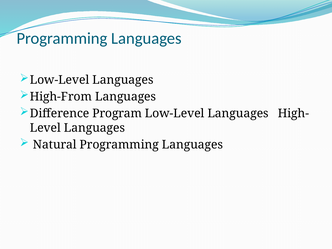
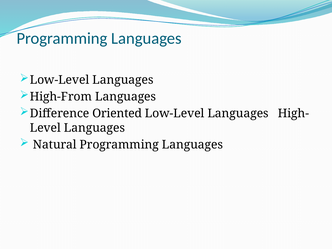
Program: Program -> Oriented
